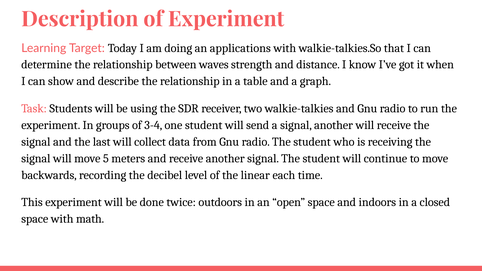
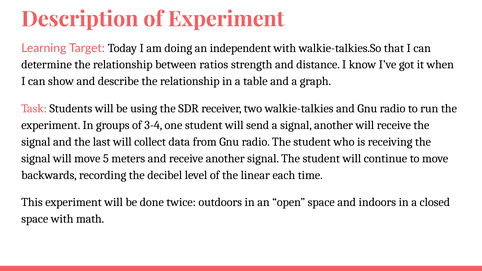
applications: applications -> independent
waves: waves -> ratios
